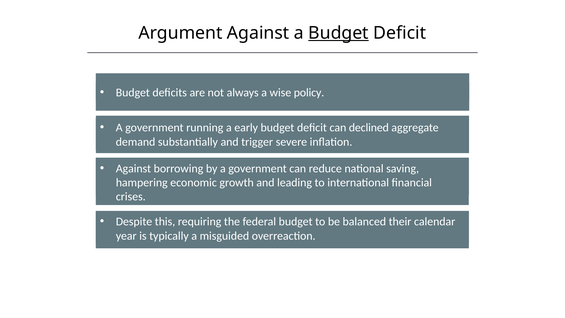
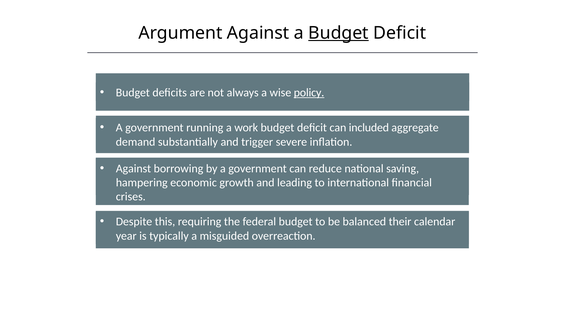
policy underline: none -> present
early: early -> work
declined: declined -> included
